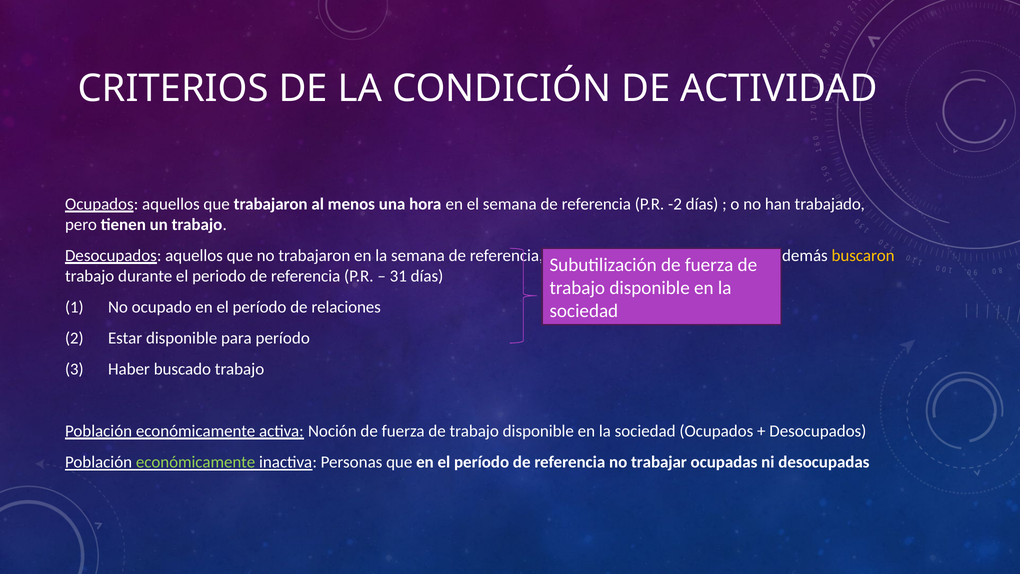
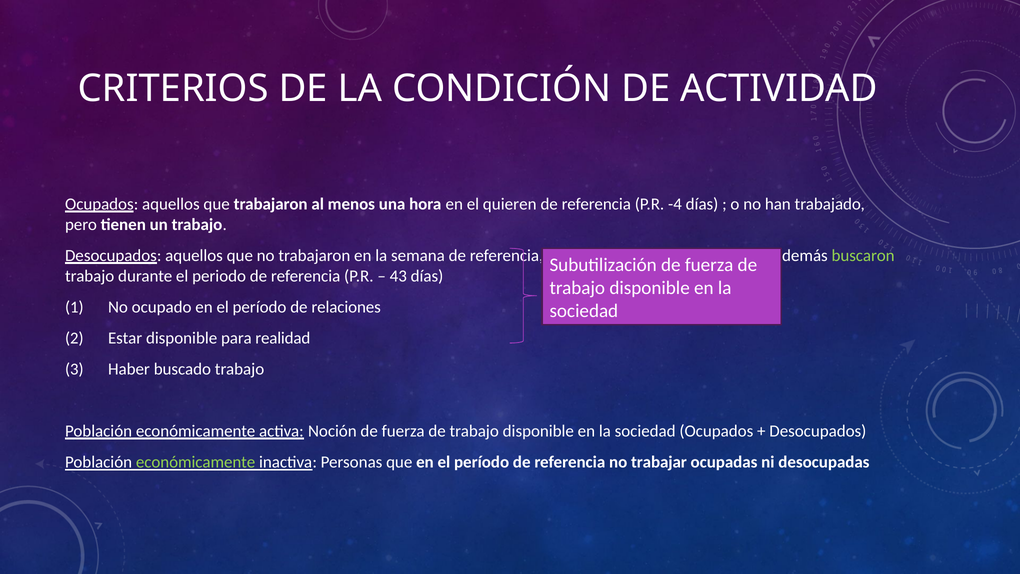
el semana: semana -> quieren
-2: -2 -> -4
buscaron colour: yellow -> light green
31: 31 -> 43
para período: período -> realidad
